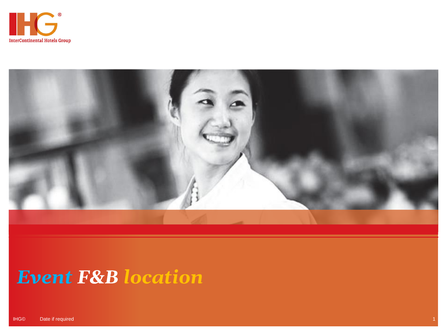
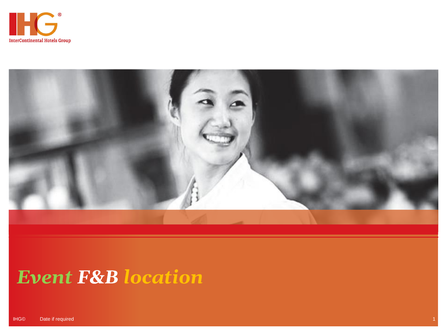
Event colour: light blue -> light green
